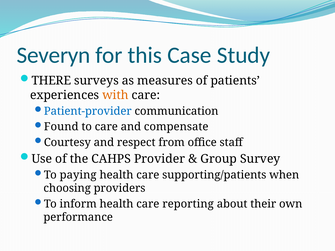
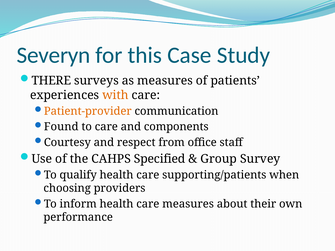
Patient-provider colour: blue -> orange
compensate: compensate -> components
Provider: Provider -> Specified
paying: paying -> qualify
care reporting: reporting -> measures
